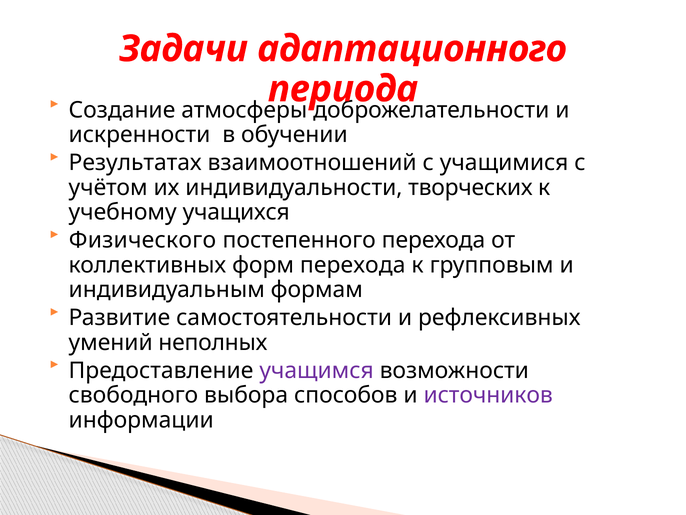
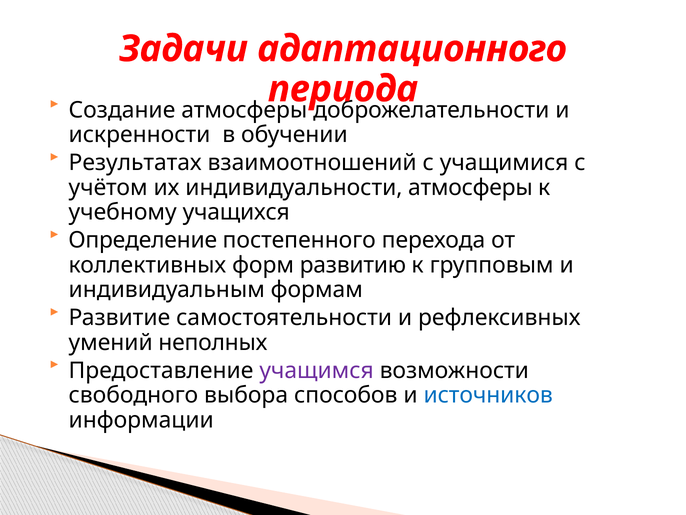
индивидуальности творческих: творческих -> атмосферы
Физического: Физического -> Определение
форм перехода: перехода -> развитию
источников colour: purple -> blue
